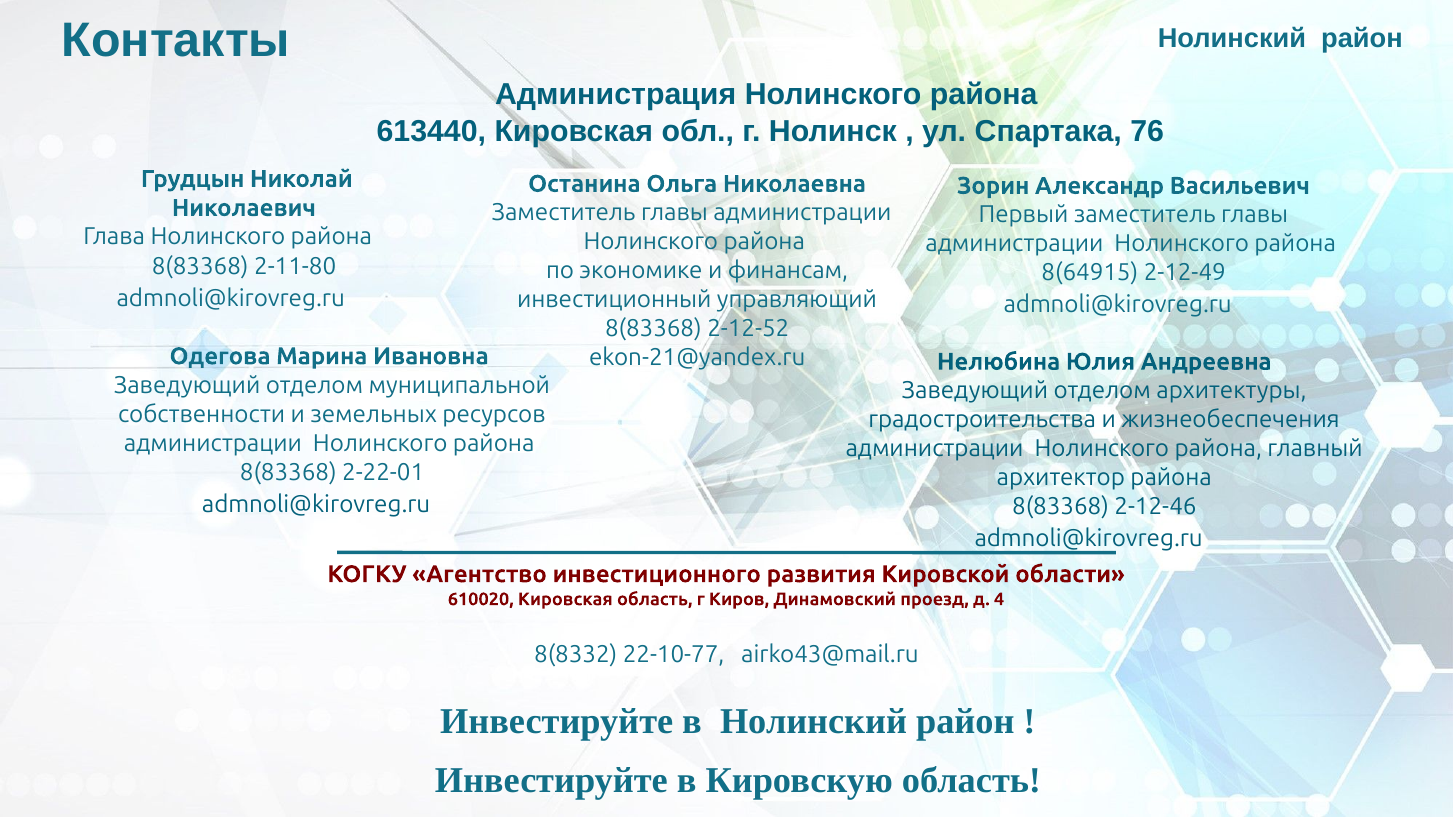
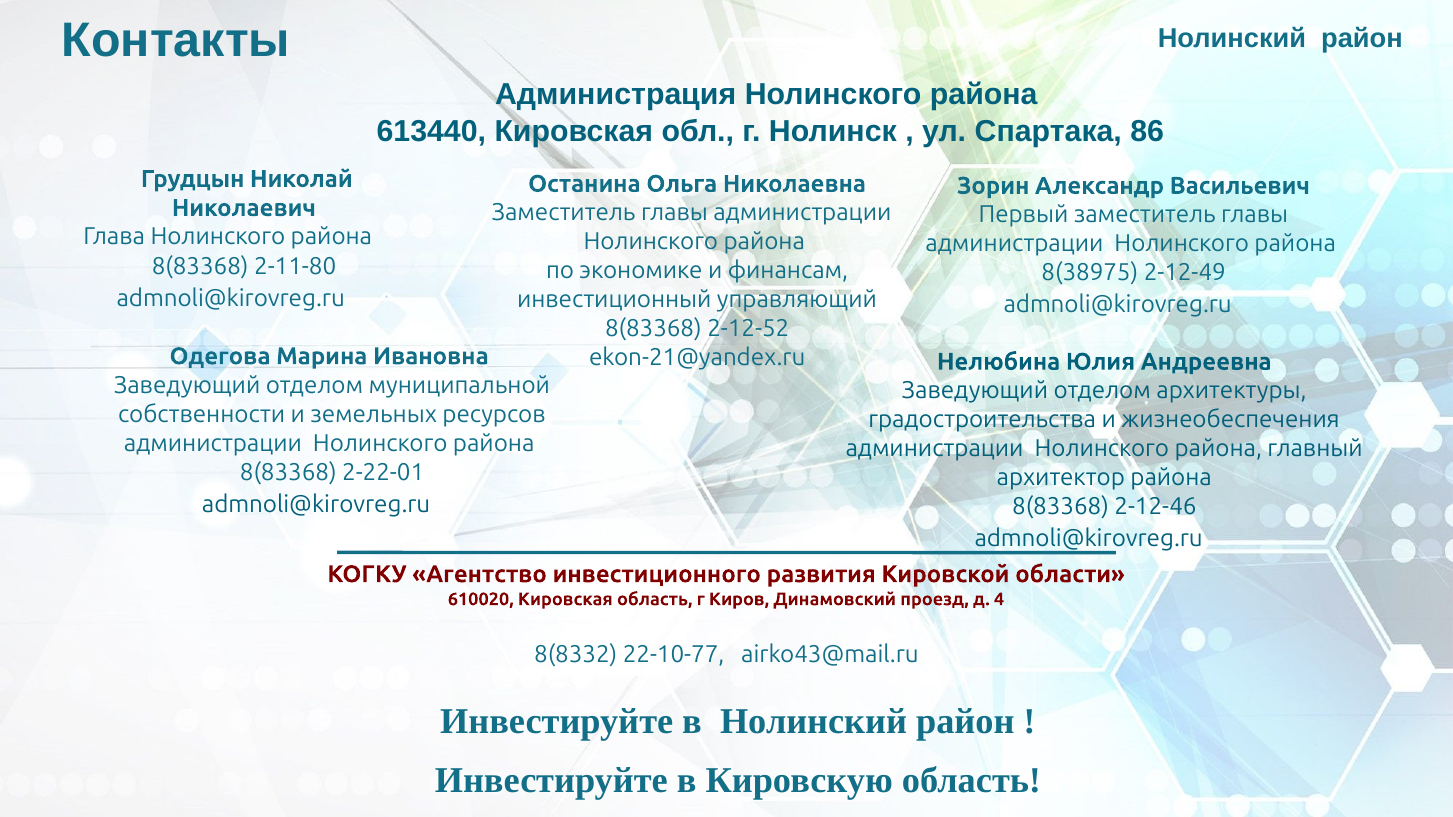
76: 76 -> 86
8(64915: 8(64915 -> 8(38975
